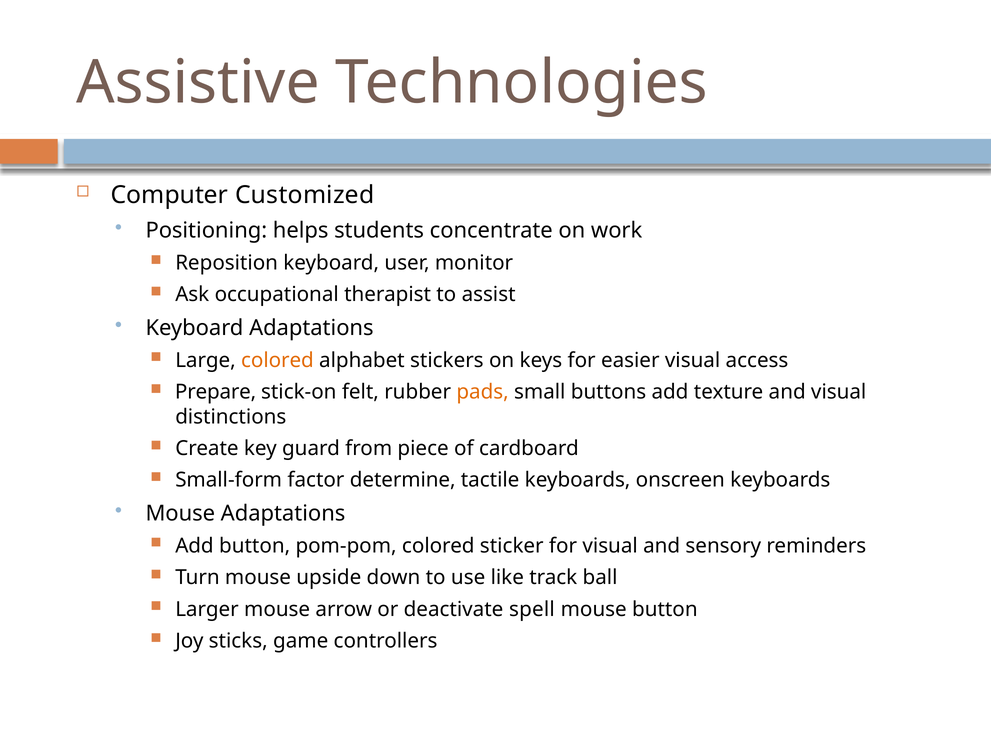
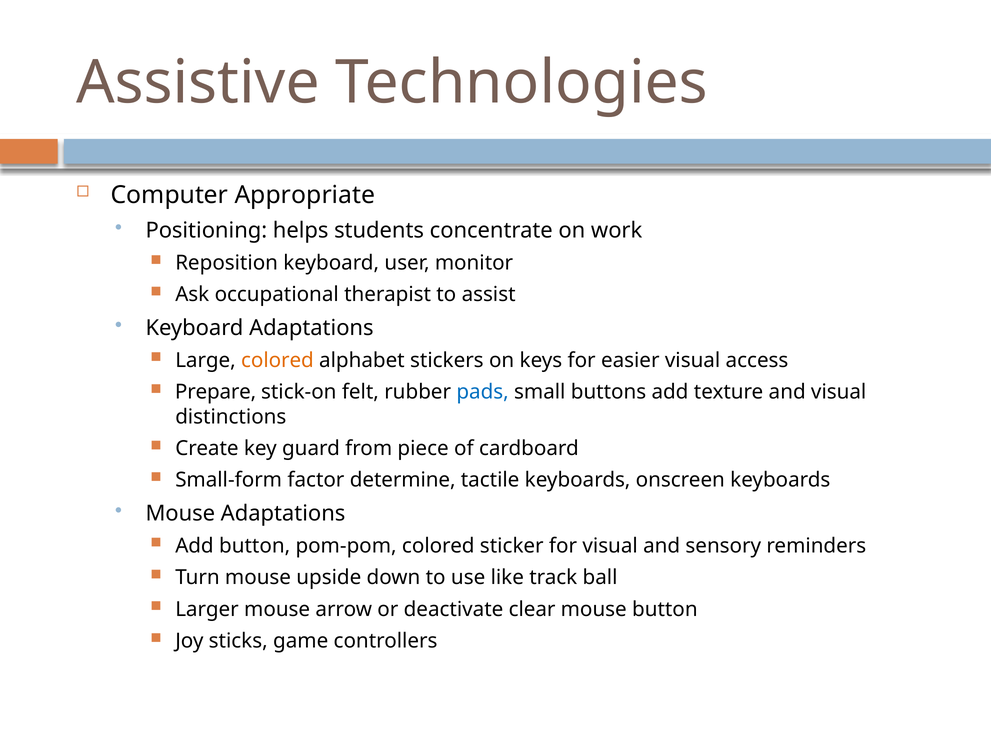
Customized: Customized -> Appropriate
pads colour: orange -> blue
spell: spell -> clear
